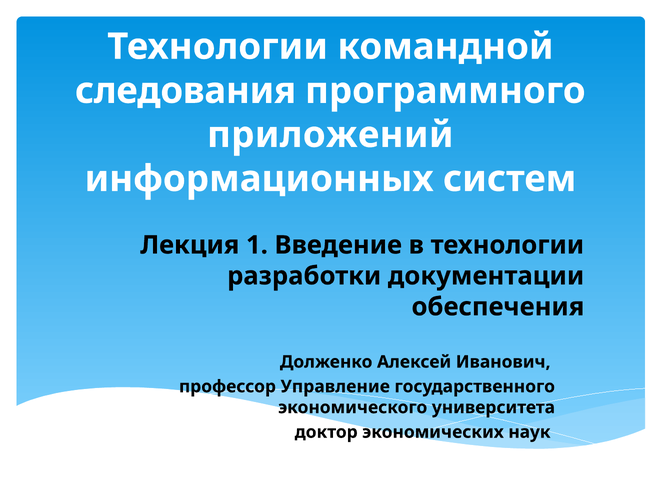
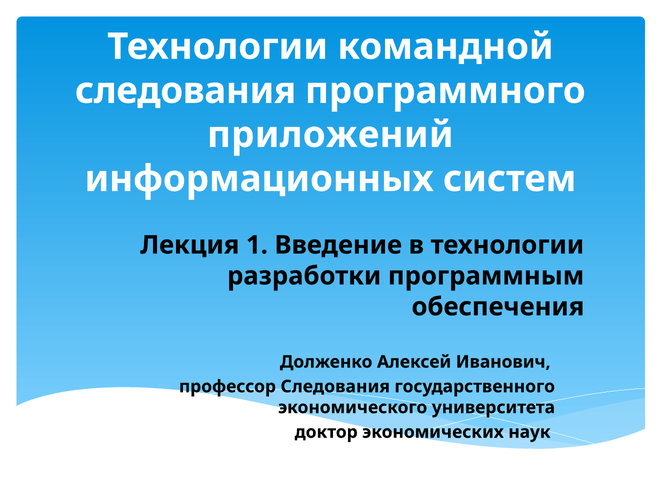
документации: документации -> программным
профессор Управление: Управление -> Следования
